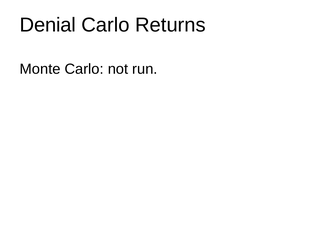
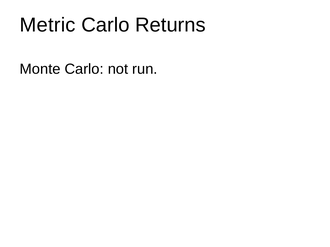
Denial: Denial -> Metric
